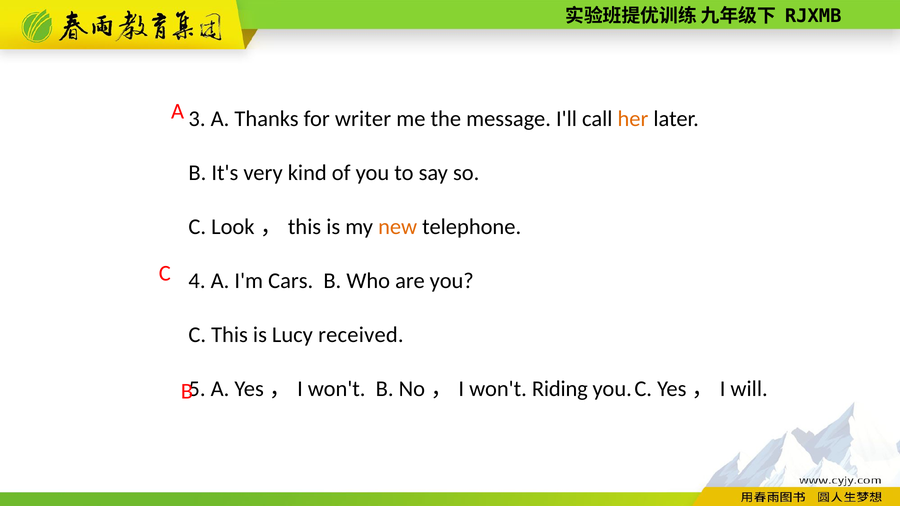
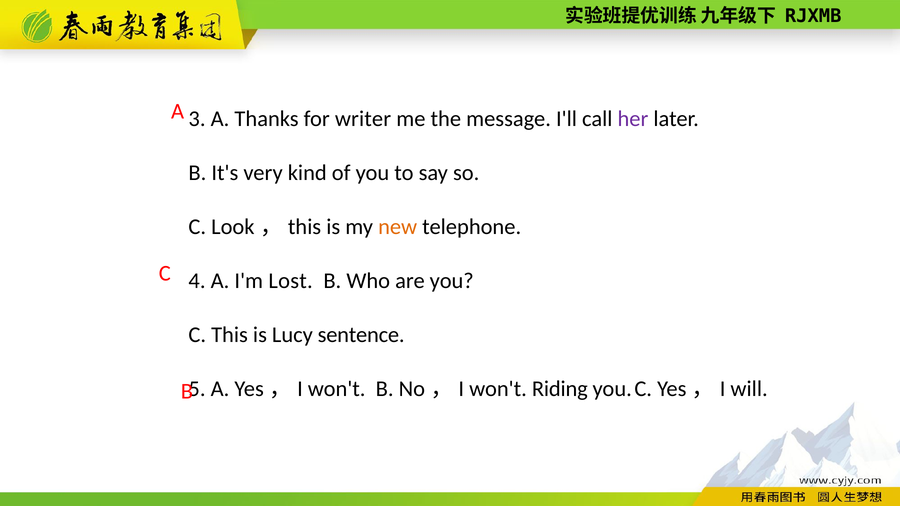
her colour: orange -> purple
Cars: Cars -> Lost
received: received -> sentence
